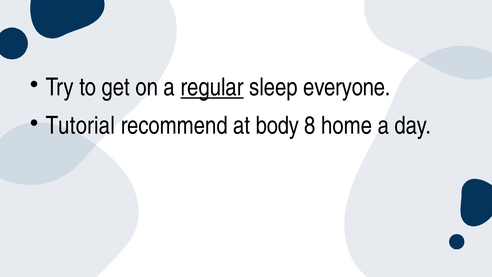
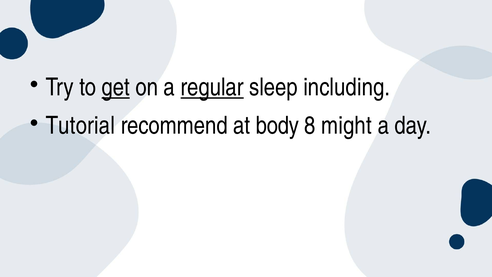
get underline: none -> present
everyone: everyone -> including
home: home -> might
